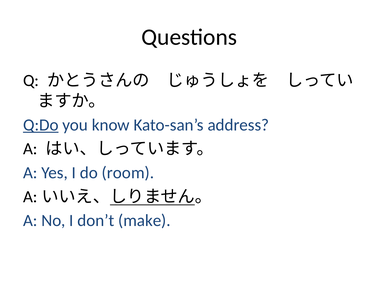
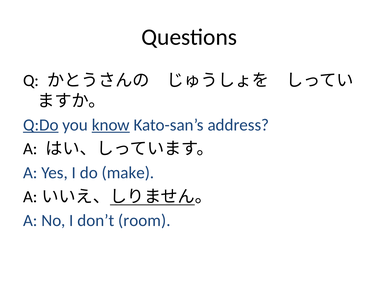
know underline: none -> present
room: room -> make
make: make -> room
